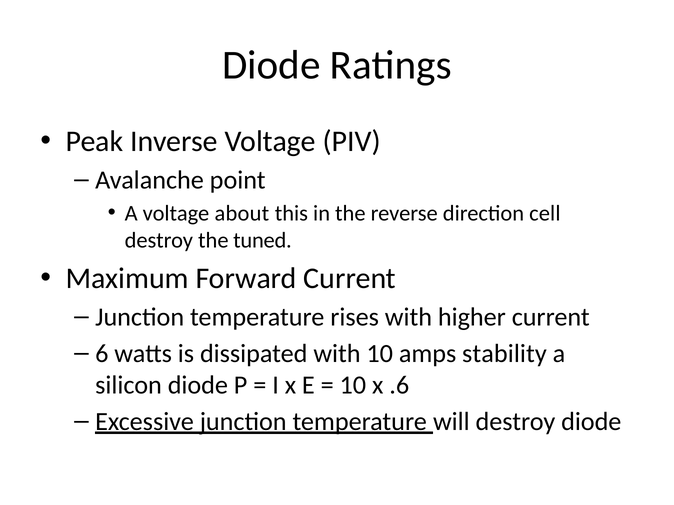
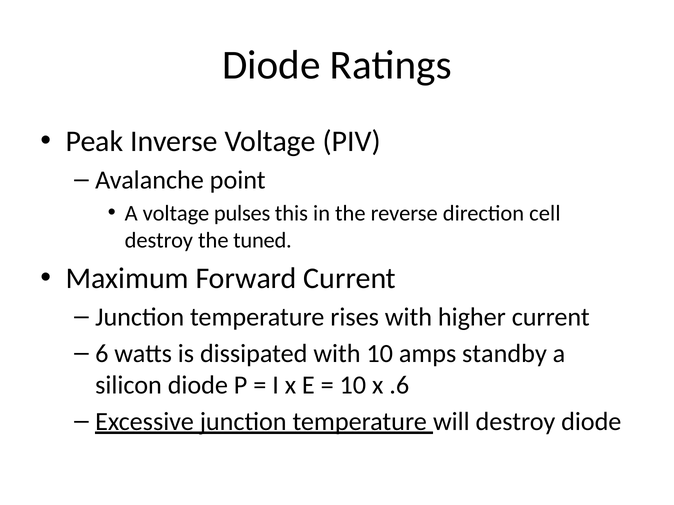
about: about -> pulses
stability: stability -> standby
